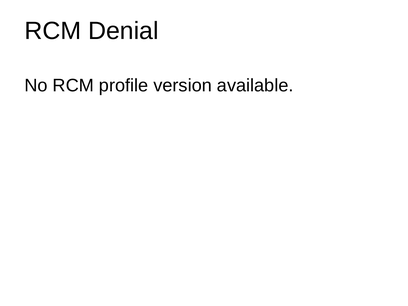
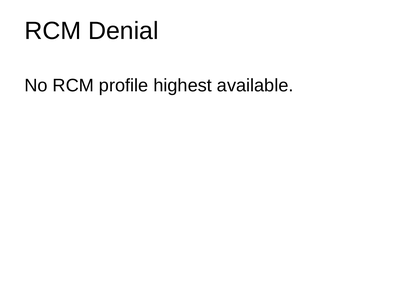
version: version -> highest
